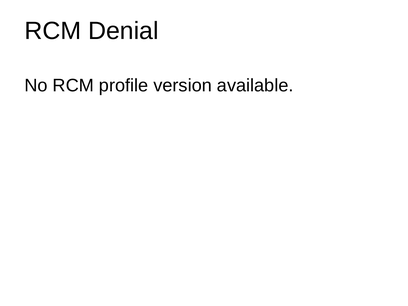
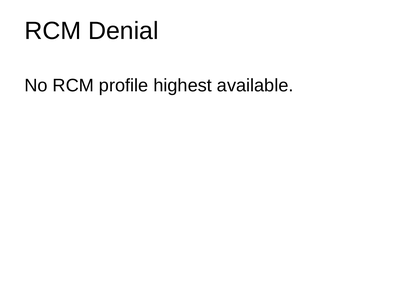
version: version -> highest
